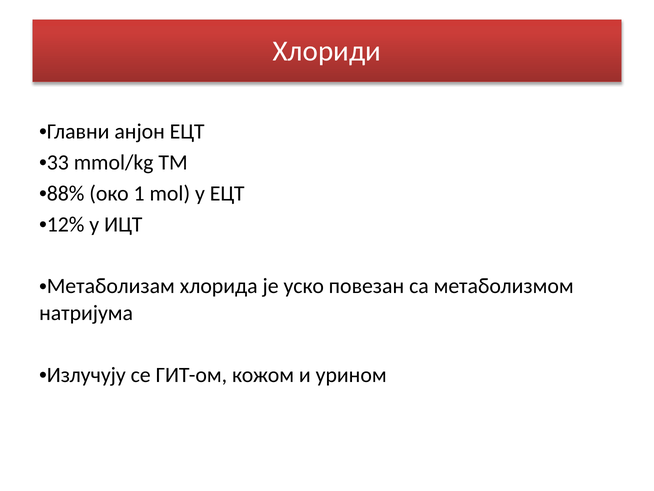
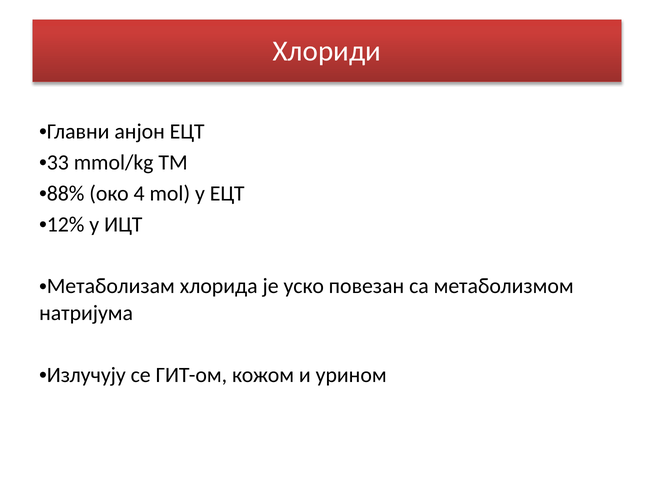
1: 1 -> 4
